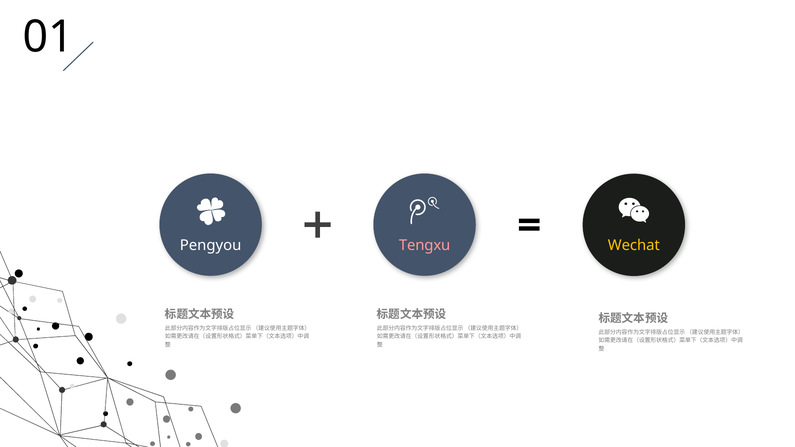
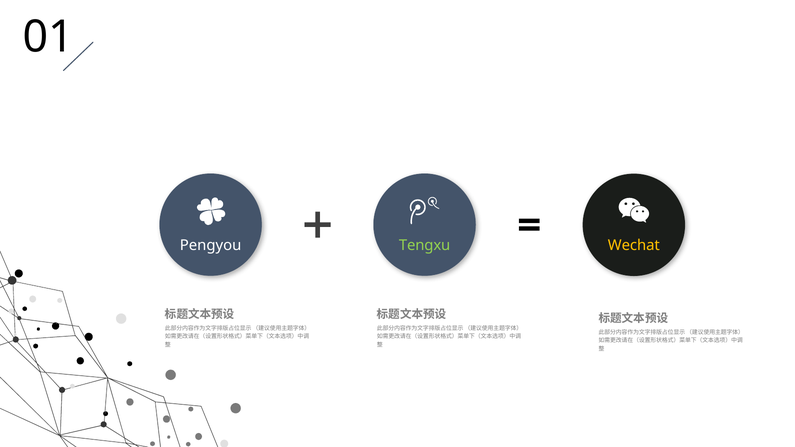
Tengxu colour: pink -> light green
